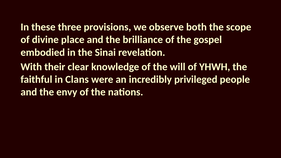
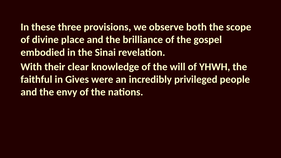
Clans: Clans -> Gives
